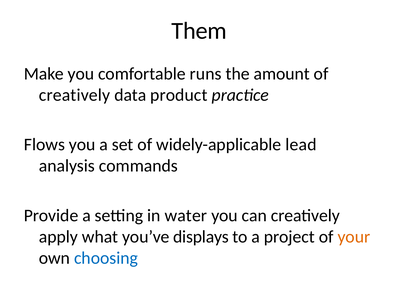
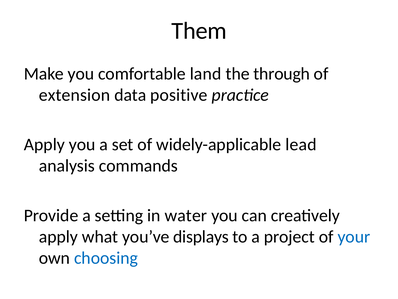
runs: runs -> land
amount: amount -> through
creatively at (75, 95): creatively -> extension
product: product -> positive
Flows at (44, 144): Flows -> Apply
your colour: orange -> blue
